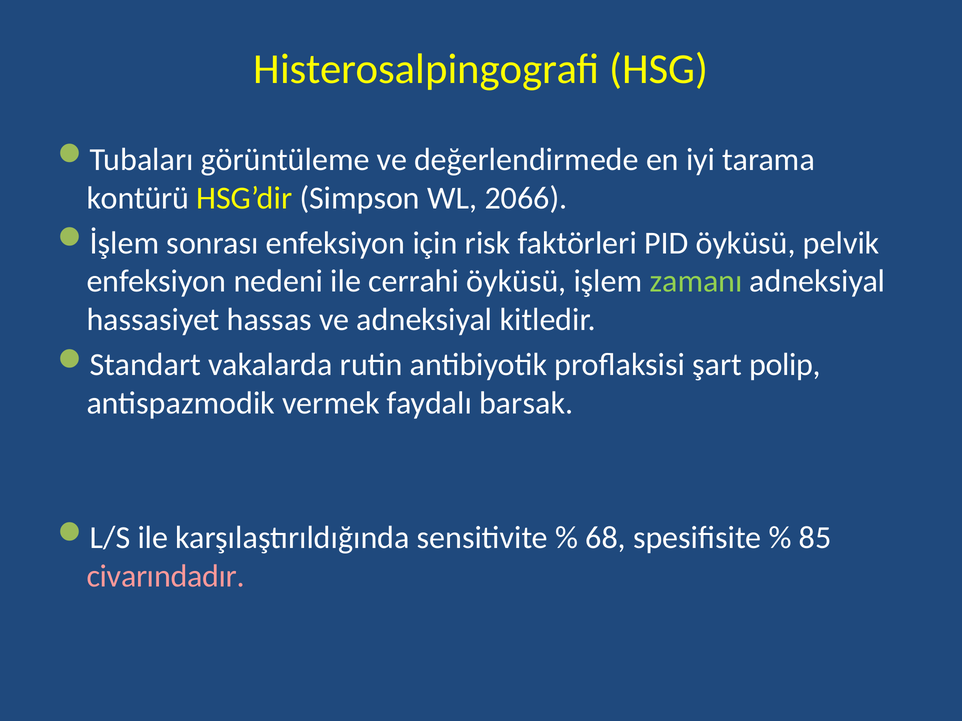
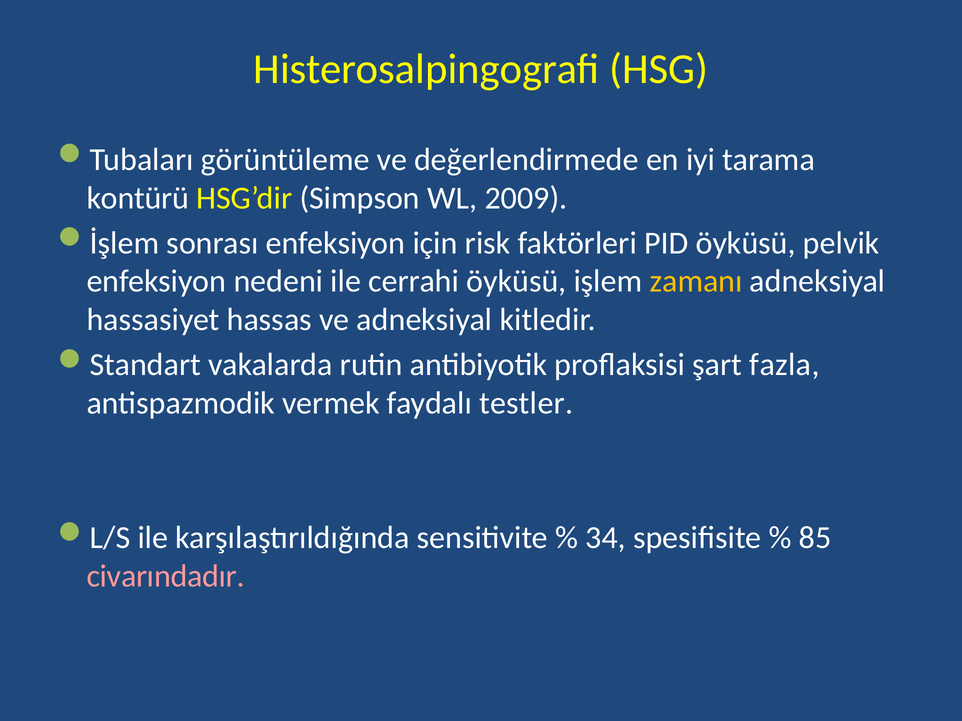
2066: 2066 -> 2009
zamanı colour: light green -> yellow
polip: polip -> fazla
barsak: barsak -> testler
68: 68 -> 34
